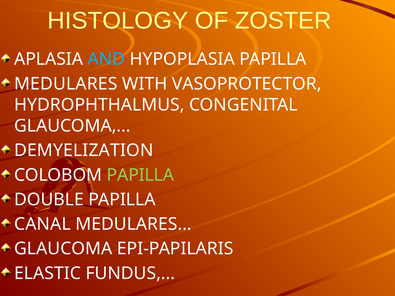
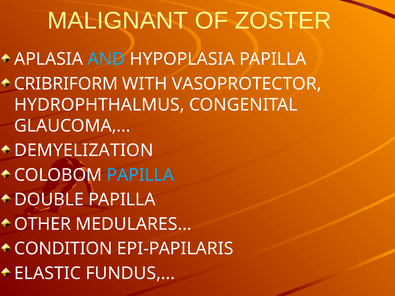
HISTOLOGY: HISTOLOGY -> MALIGNANT
MEDULARES at (66, 84): MEDULARES -> CRIBRIFORM
PAPILLA at (140, 175) colour: light green -> light blue
CANAL: CANAL -> OTHER
GLAUCOMA at (63, 249): GLAUCOMA -> CONDITION
